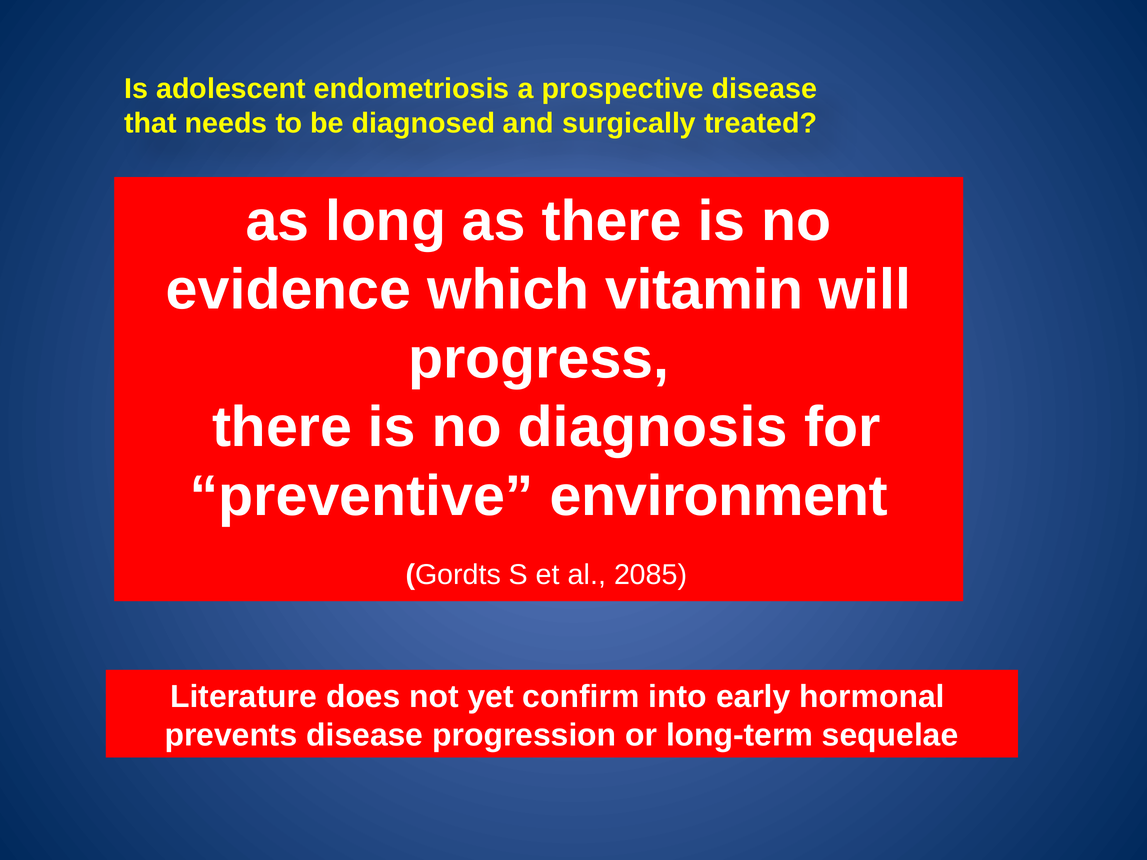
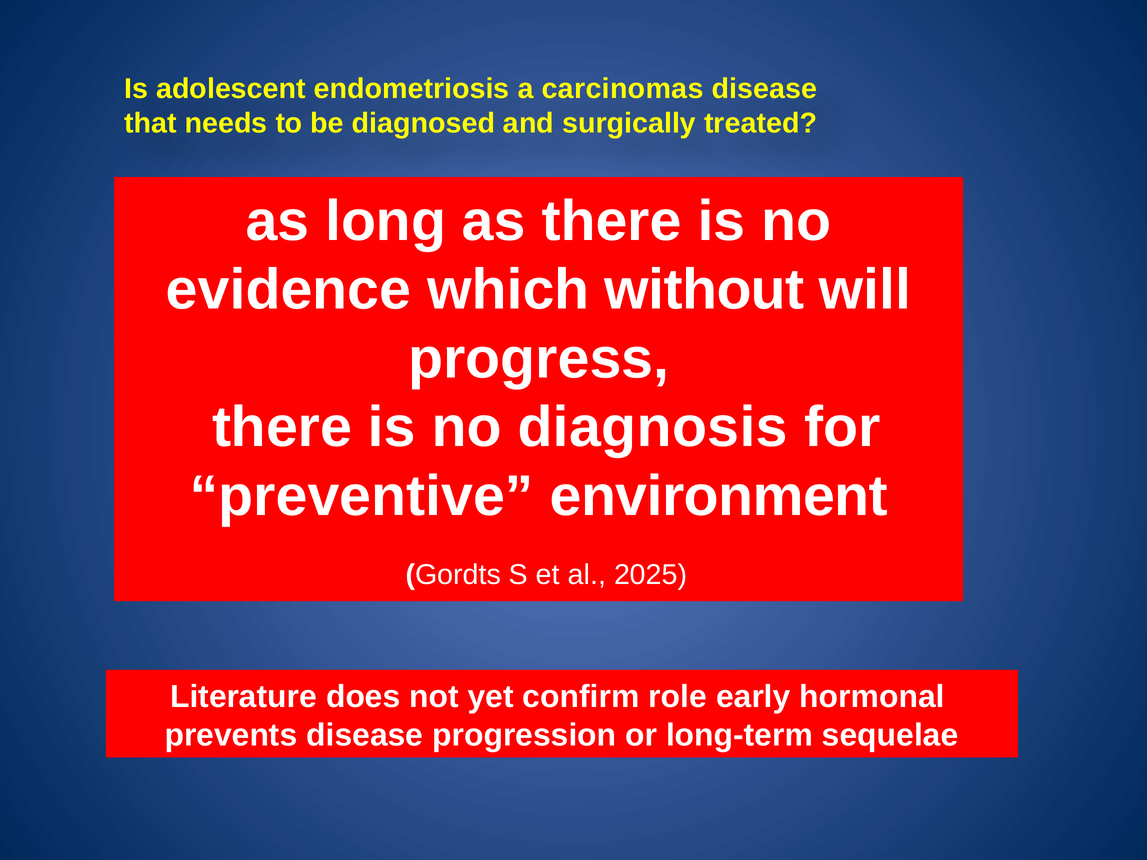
prospective: prospective -> carcinomas
vitamin: vitamin -> without
2085: 2085 -> 2025
into: into -> role
